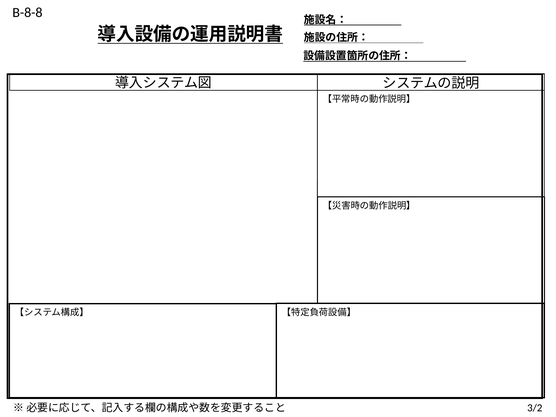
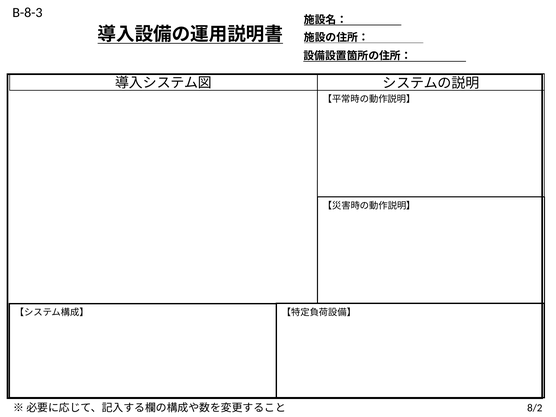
B-8-8: B-8-8 -> B-8-3
3/2: 3/2 -> 8/2
